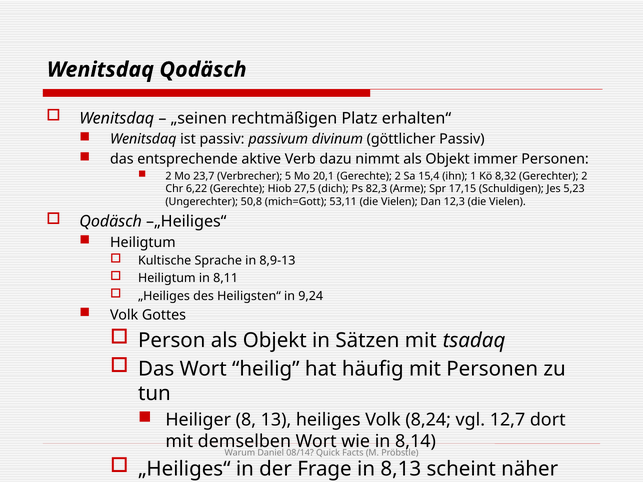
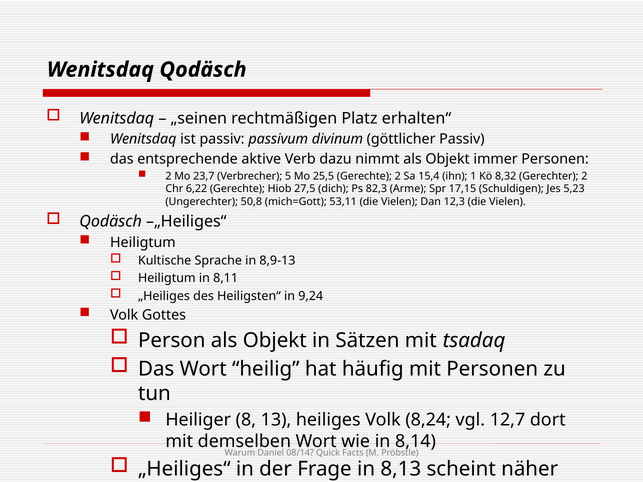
20,1: 20,1 -> 25,5
